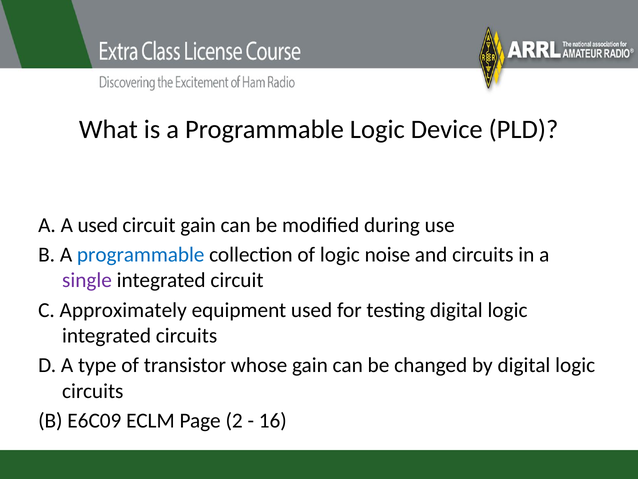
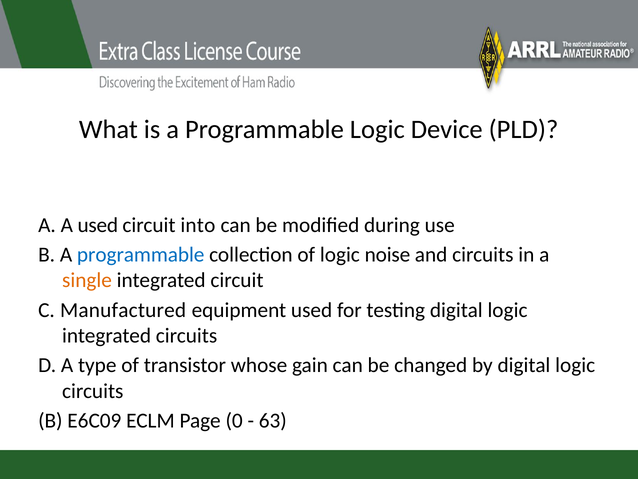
circuit gain: gain -> into
single colour: purple -> orange
Approximately: Approximately -> Manufactured
2: 2 -> 0
16: 16 -> 63
